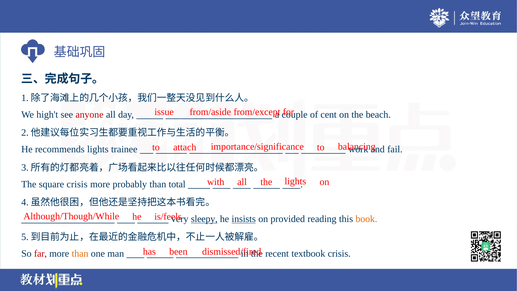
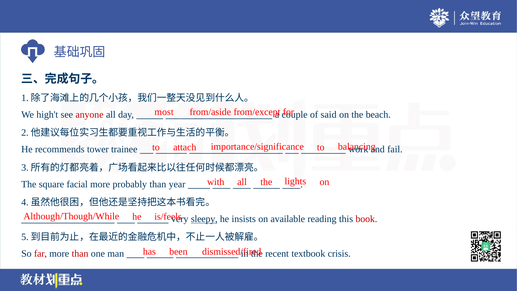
issue: issue -> most
cent: cent -> said
recommends lights: lights -> tower
square crisis: crisis -> facial
total: total -> year
insists underline: present -> none
provided: provided -> available
book colour: orange -> red
than at (80, 254) colour: orange -> red
